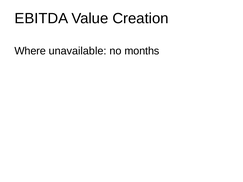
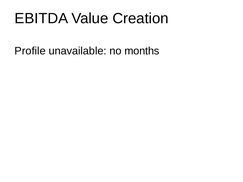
Where: Where -> Profile
